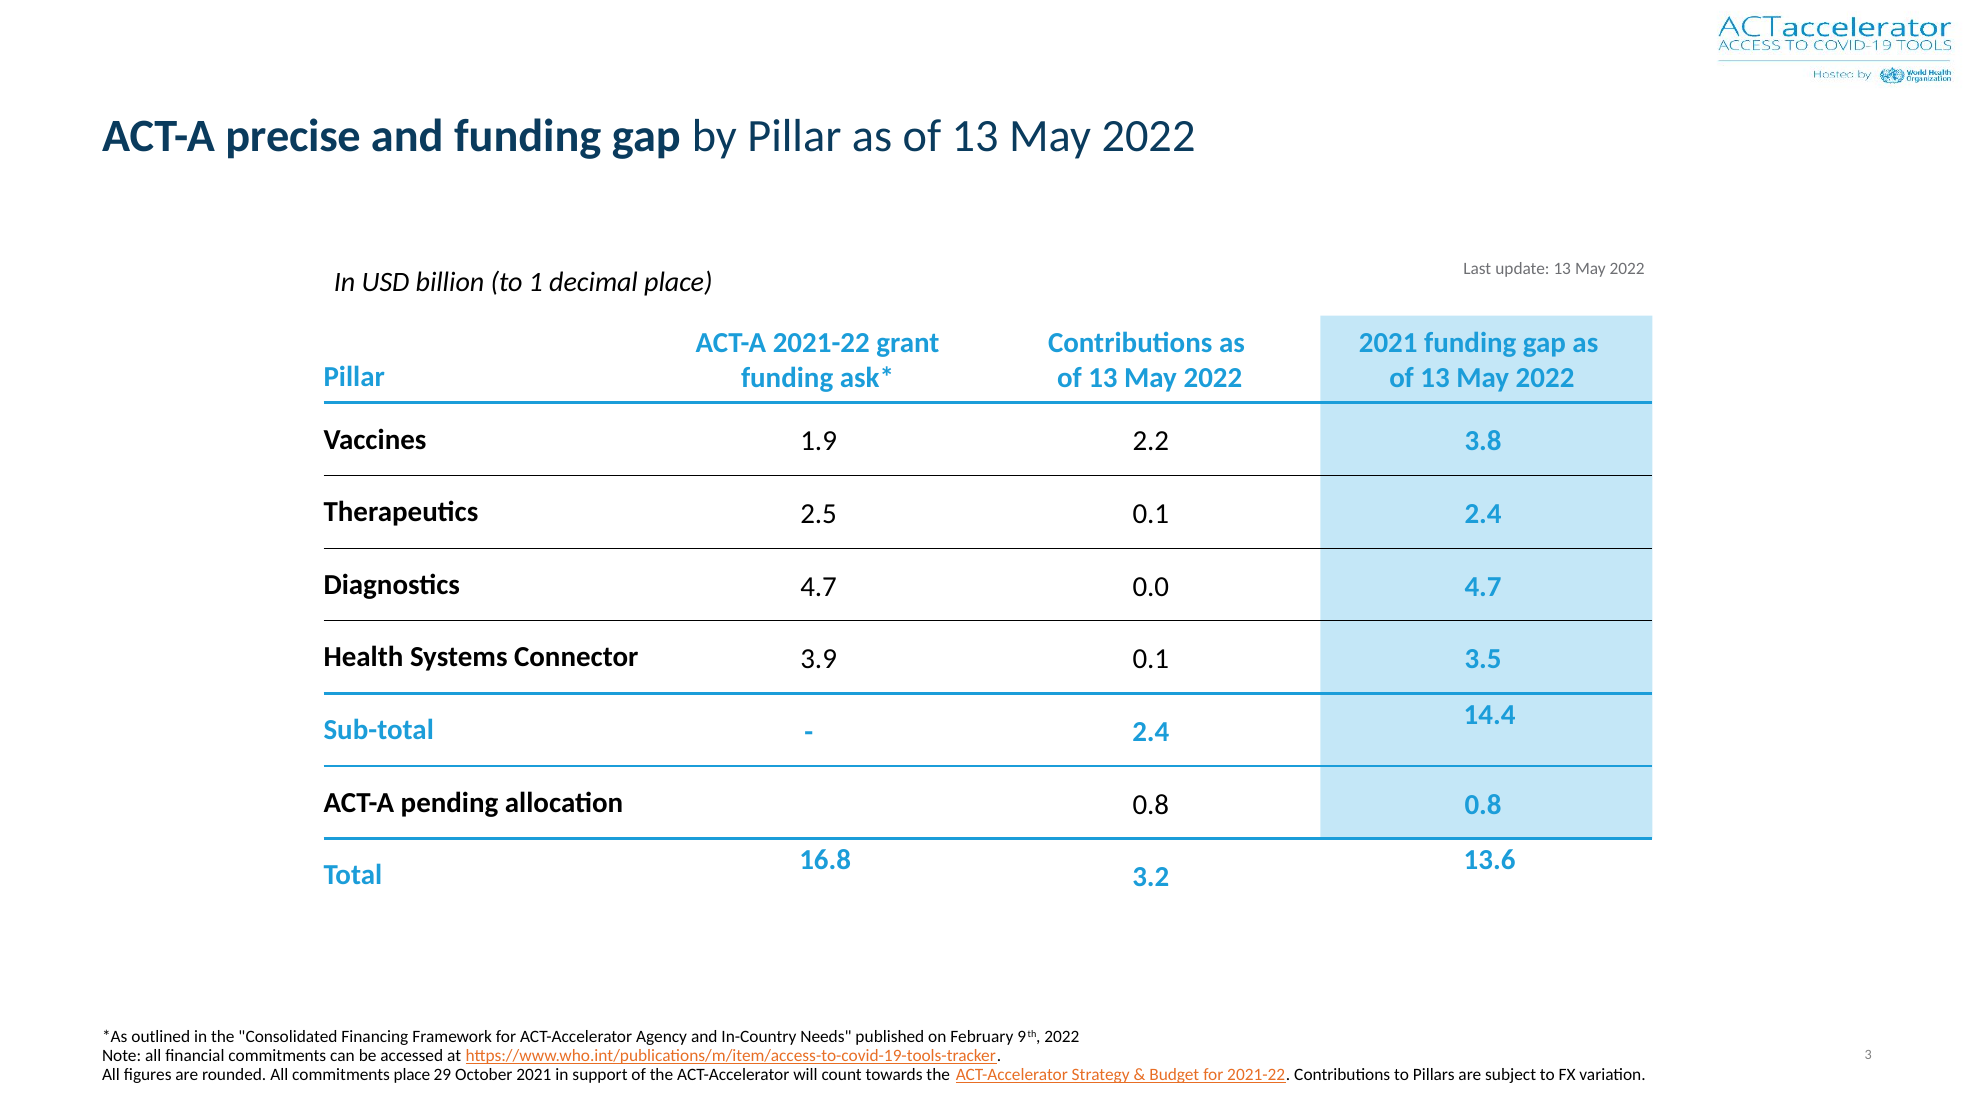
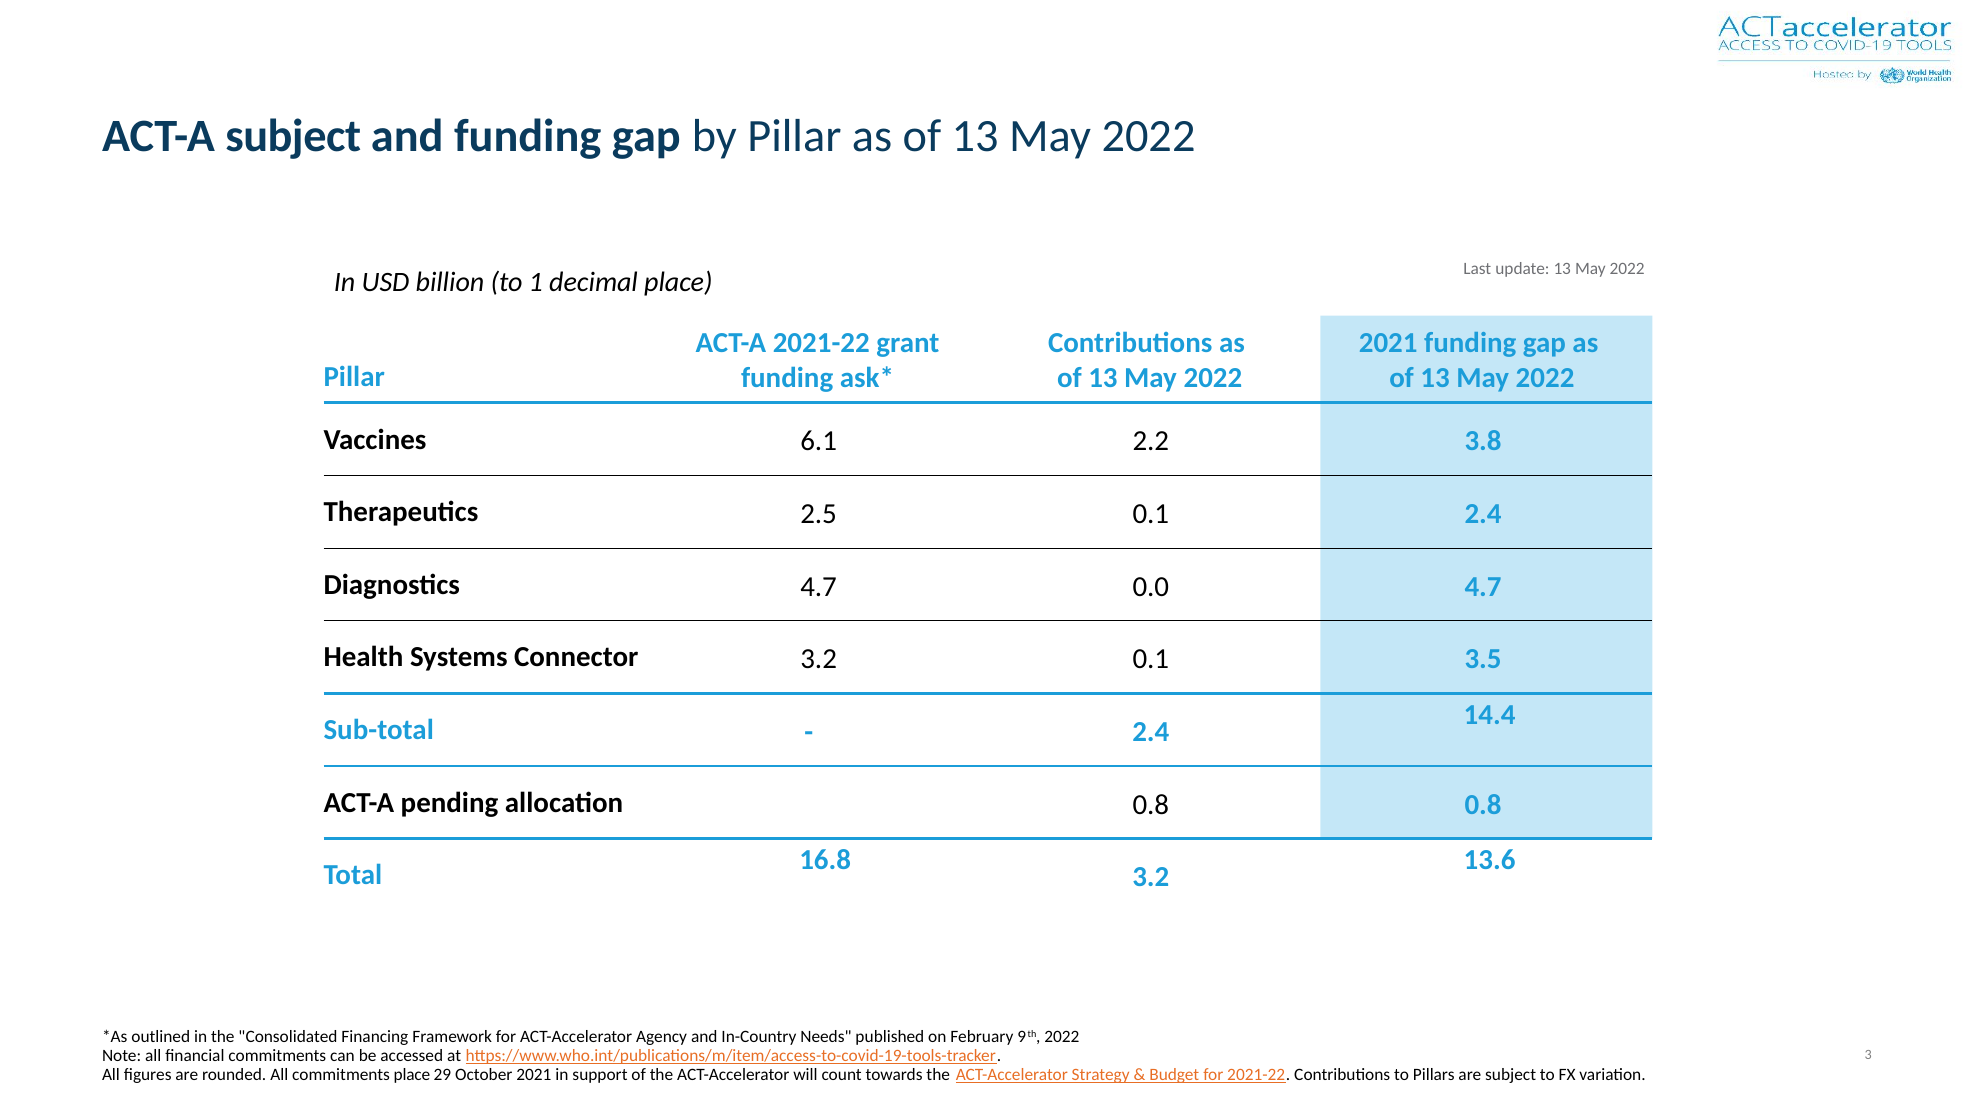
ACT-A precise: precise -> subject
1.9: 1.9 -> 6.1
3.9 at (819, 659): 3.9 -> 3.2
